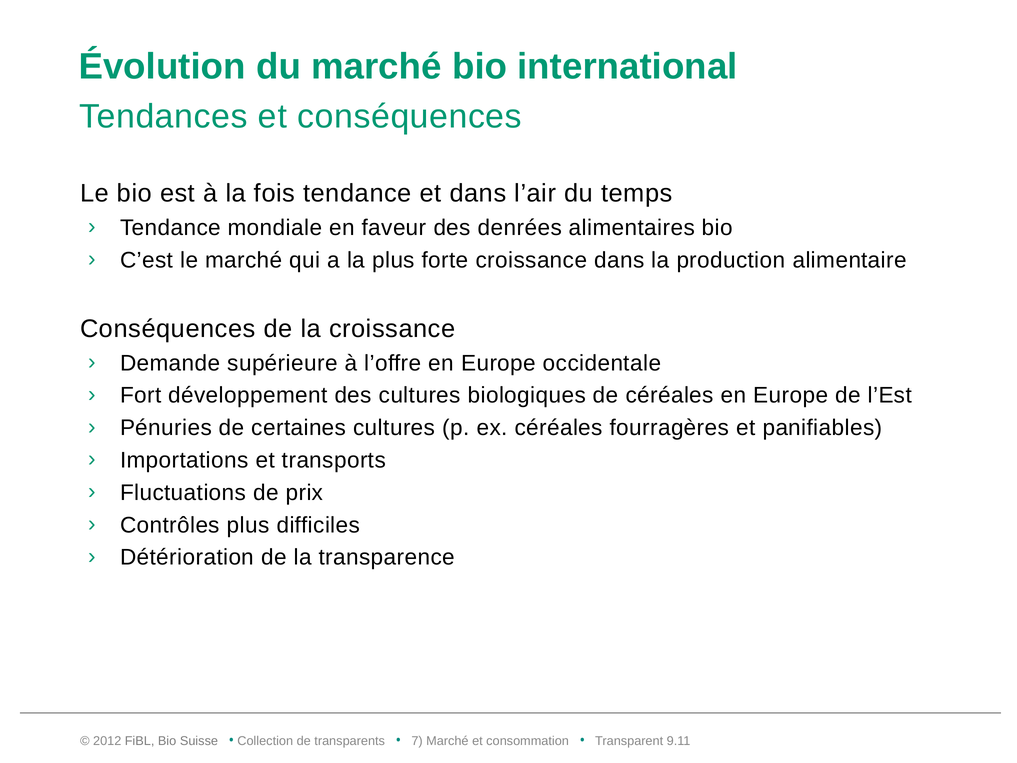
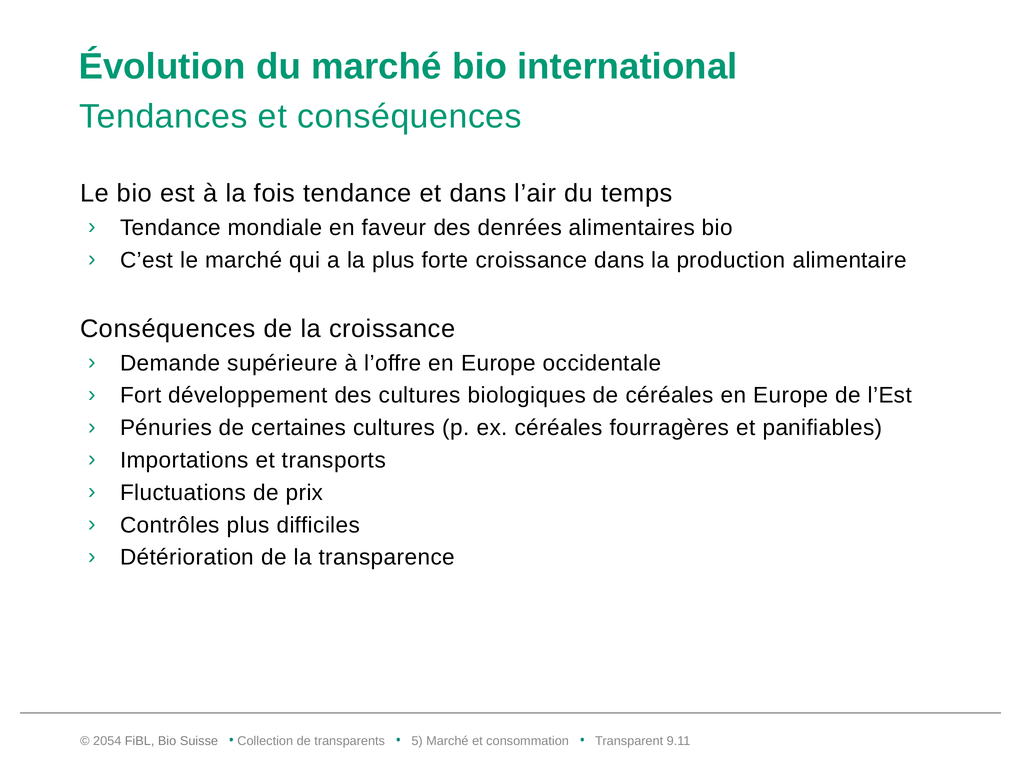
2012: 2012 -> 2054
7: 7 -> 5
